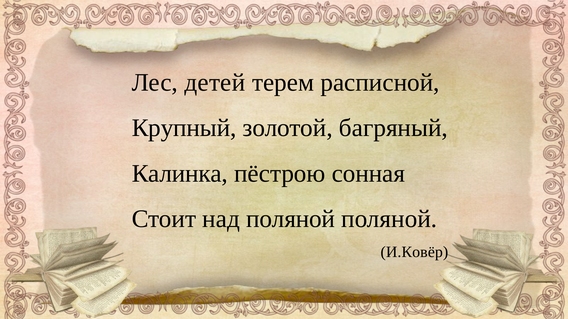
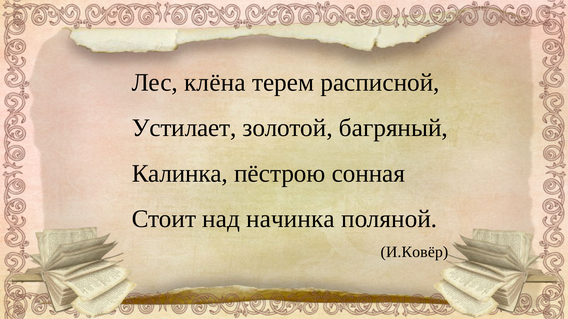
детей: детей -> клёна
Крупный: Крупный -> Устилает
над поляной: поляной -> начинка
